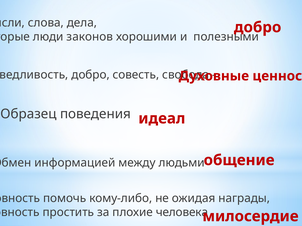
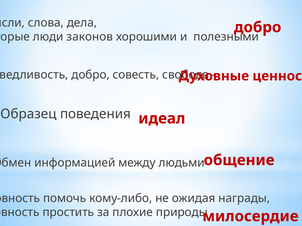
человека: человека -> природы
